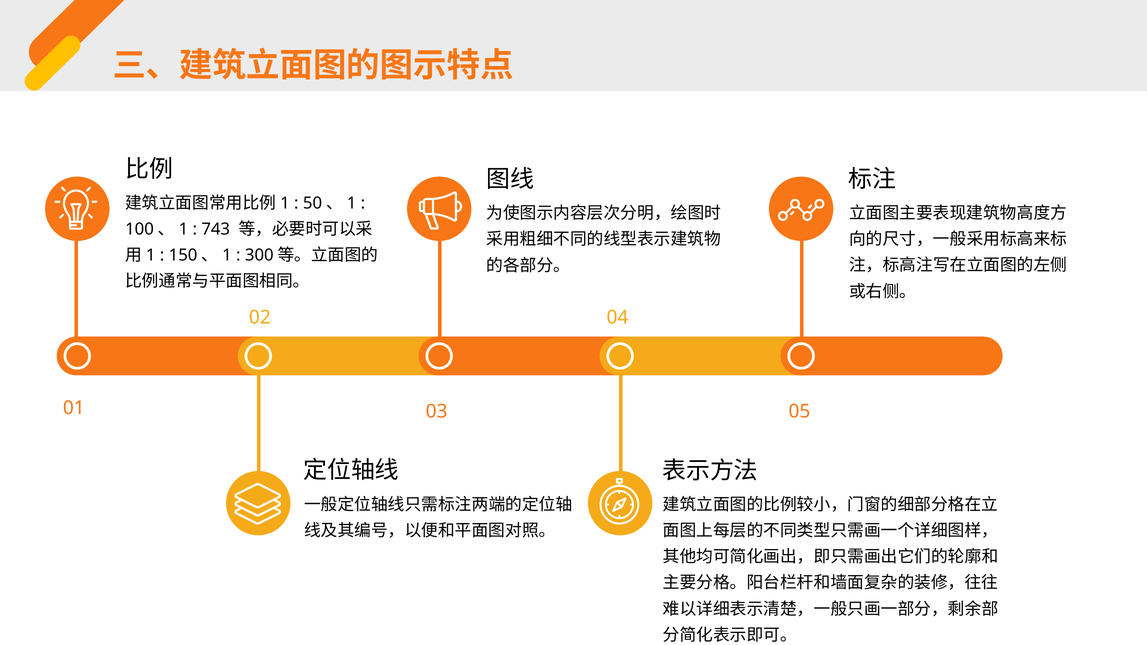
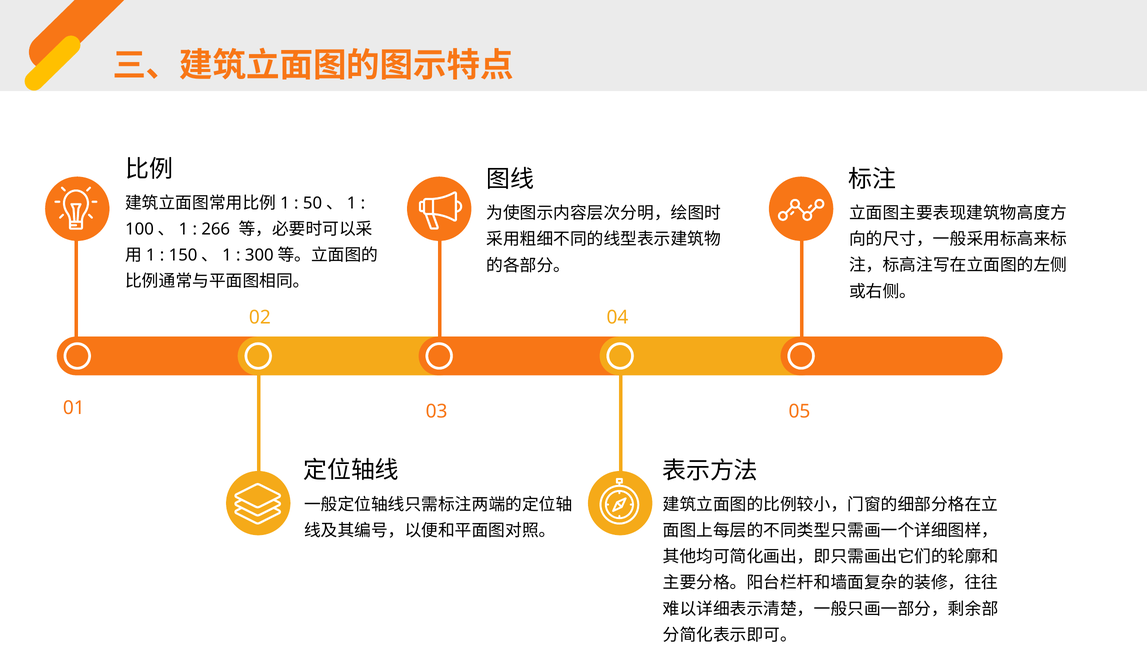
743: 743 -> 266
